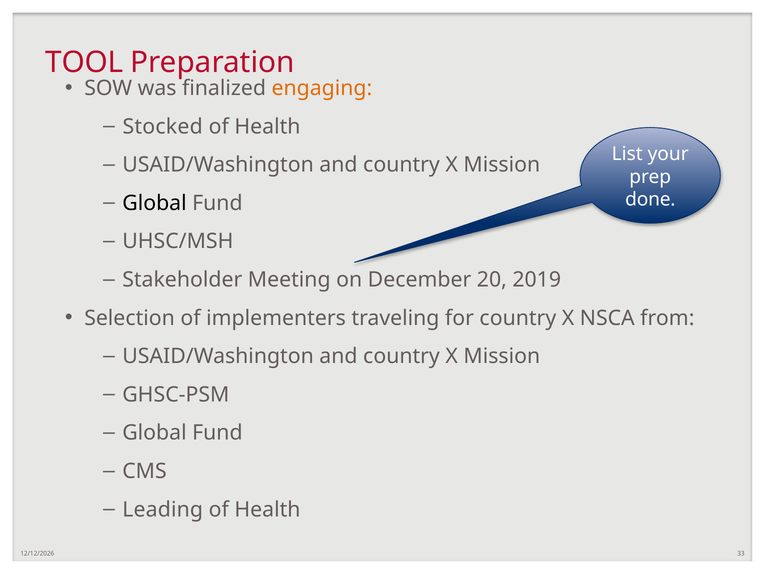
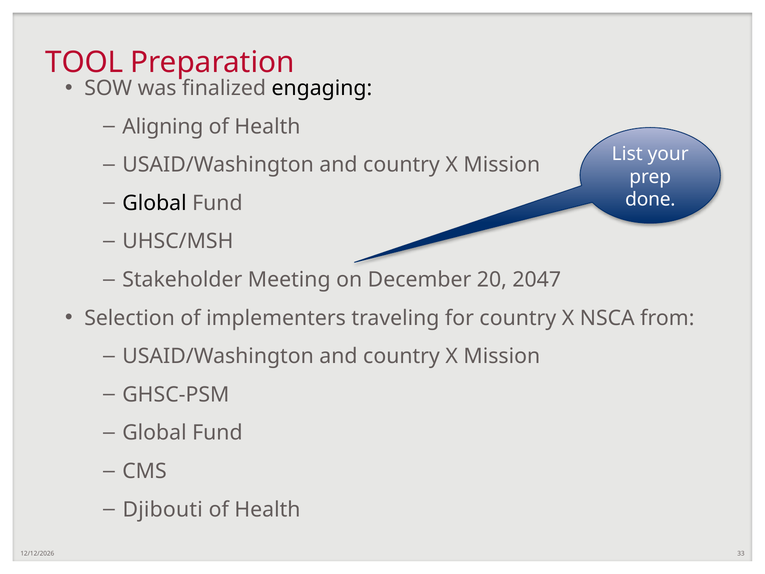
engaging colour: orange -> black
Stocked: Stocked -> Aligning
2019: 2019 -> 2047
Leading: Leading -> Djibouti
